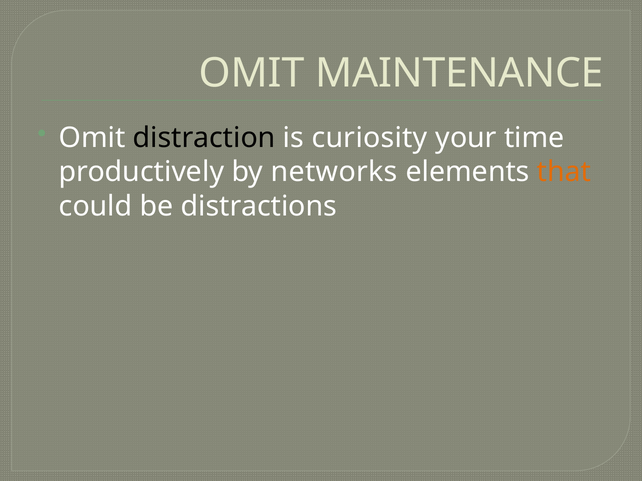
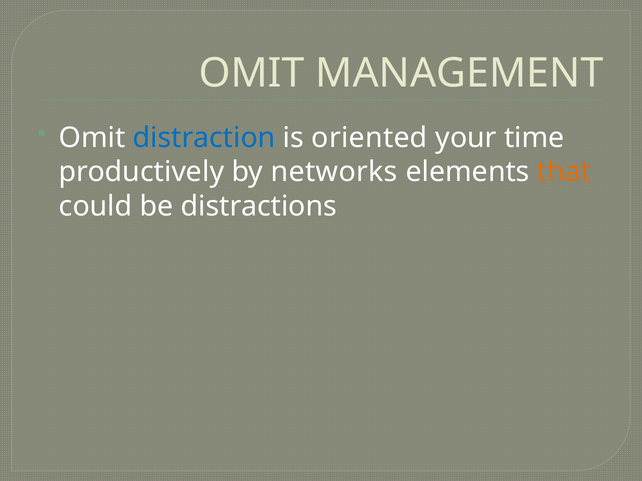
MAINTENANCE: MAINTENANCE -> MANAGEMENT
distraction colour: black -> blue
curiosity: curiosity -> oriented
